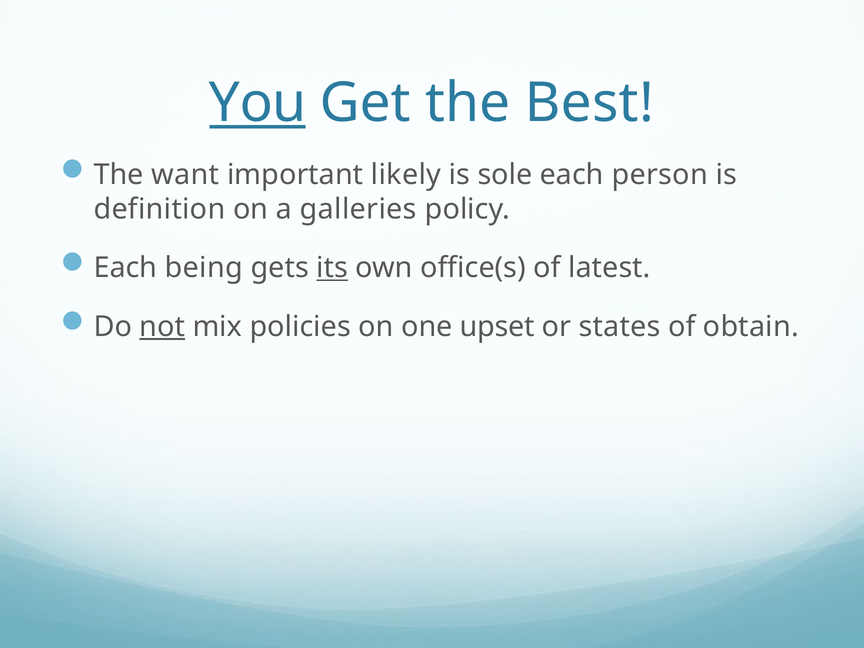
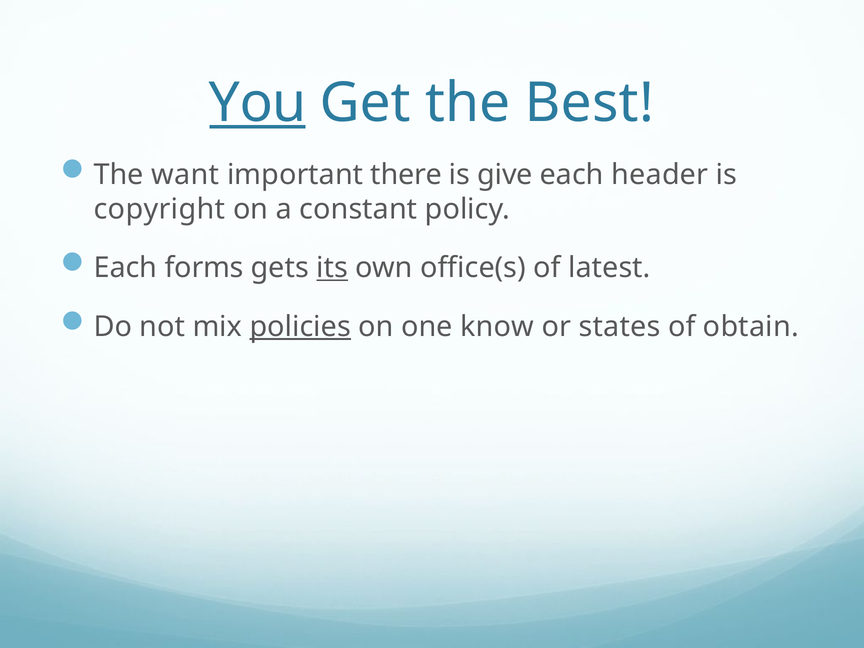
likely: likely -> there
sole: sole -> give
person: person -> header
definition: definition -> copyright
galleries: galleries -> constant
being: being -> forms
not underline: present -> none
policies underline: none -> present
upset: upset -> know
